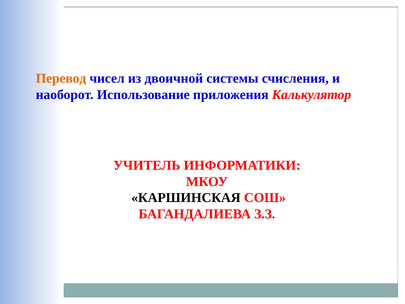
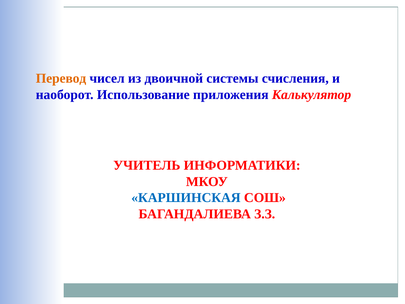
КАРШИНСКАЯ colour: black -> blue
